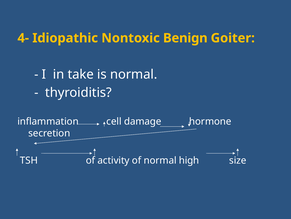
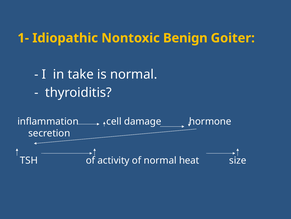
4-: 4- -> 1-
high: high -> heat
